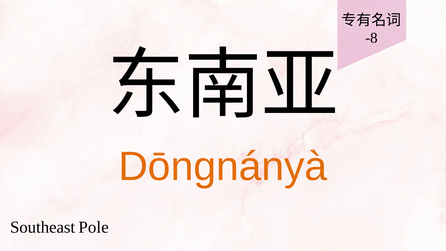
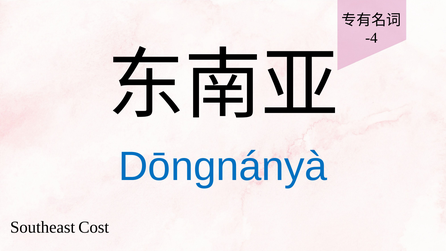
-8: -8 -> -4
Dōngnányà colour: orange -> blue
Pole: Pole -> Cost
